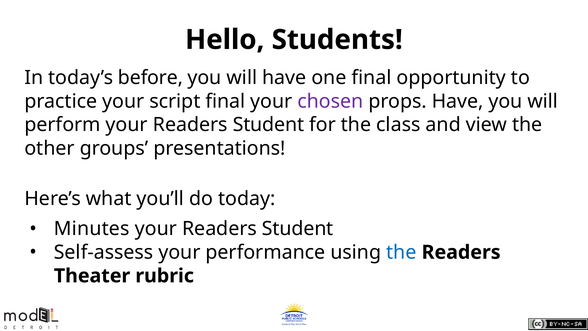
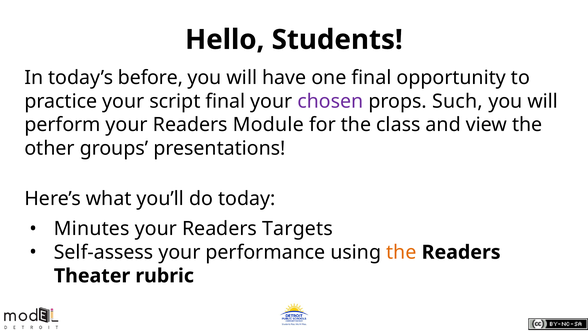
props Have: Have -> Such
perform your Readers Student: Student -> Module
Student at (298, 229): Student -> Targets
the at (401, 252) colour: blue -> orange
